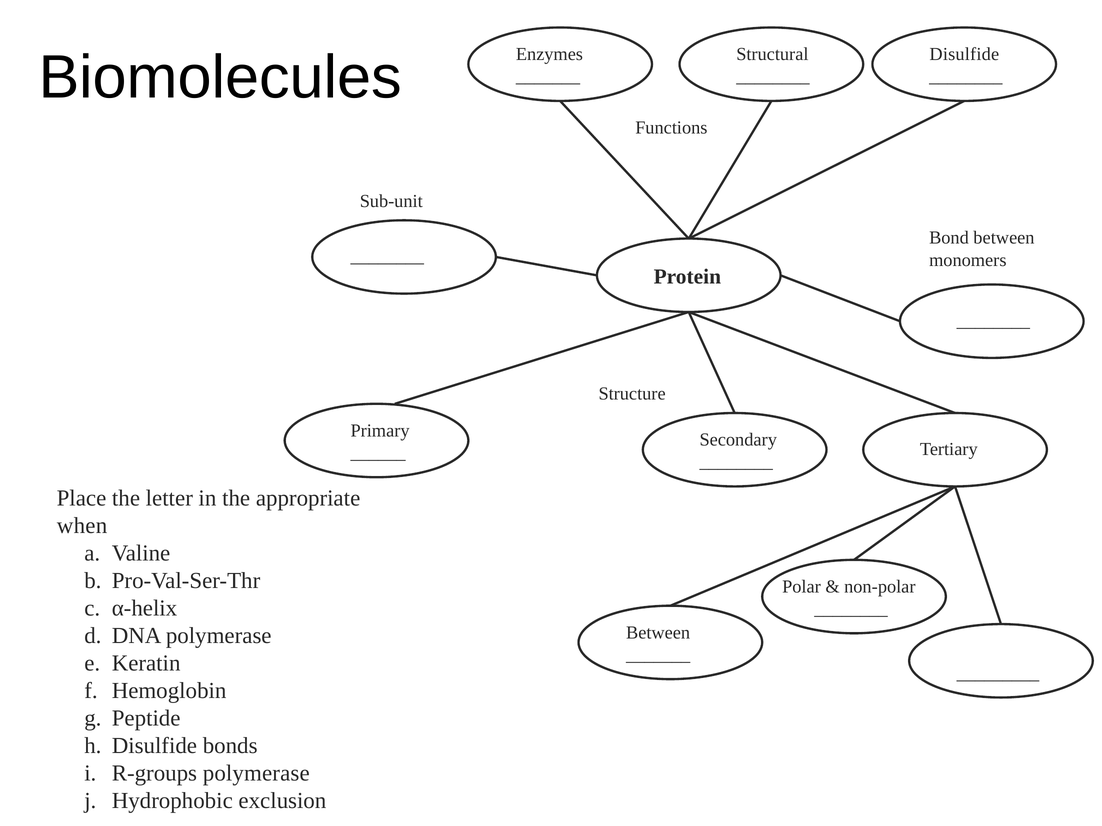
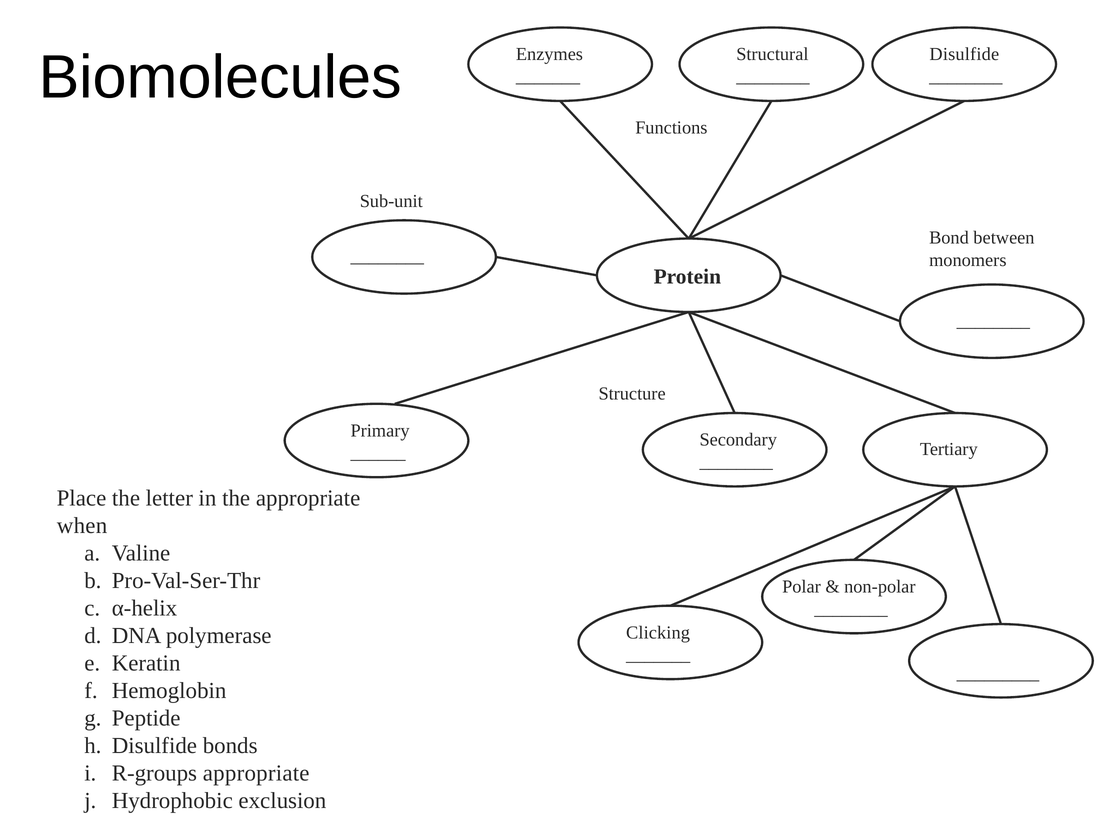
Between at (658, 633): Between -> Clicking
R-groups polymerase: polymerase -> appropriate
